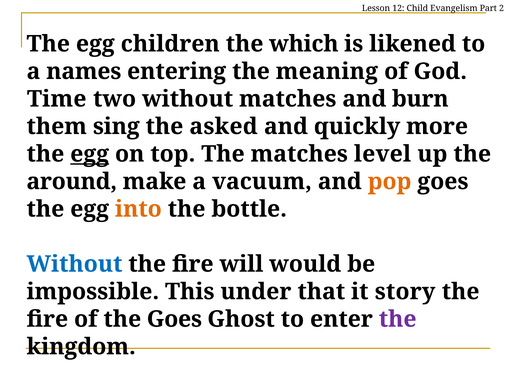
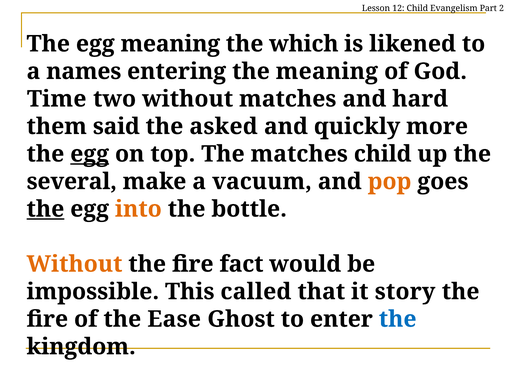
egg children: children -> meaning
burn: burn -> hard
sing: sing -> said
matches level: level -> child
around: around -> several
the at (45, 209) underline: none -> present
Without at (74, 264) colour: blue -> orange
will: will -> fact
under: under -> called
the Goes: Goes -> Ease
the at (398, 319) colour: purple -> blue
